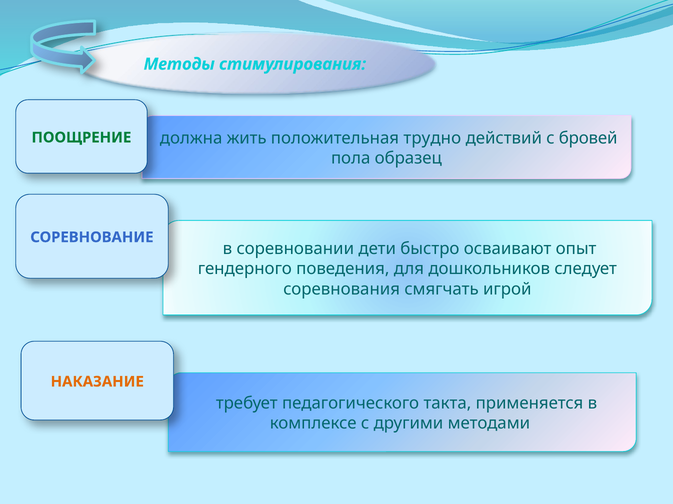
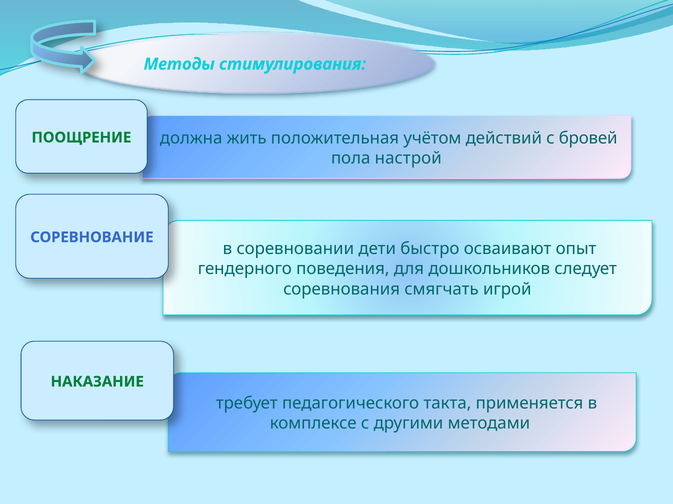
трудно: трудно -> учётом
образец: образец -> настрой
НАКАЗАНИЕ colour: orange -> green
